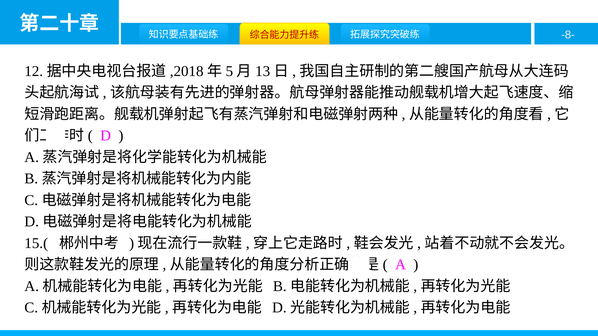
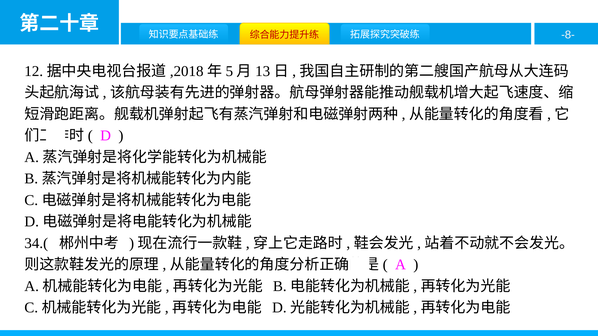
15.(: 15.( -> 34.(
